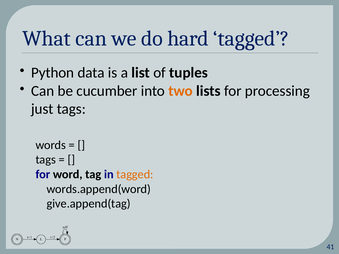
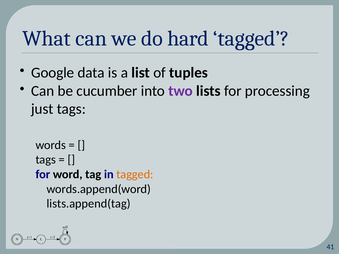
Python: Python -> Google
two colour: orange -> purple
give.append(tag: give.append(tag -> lists.append(tag
